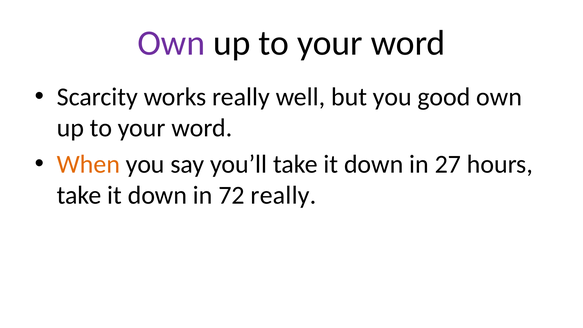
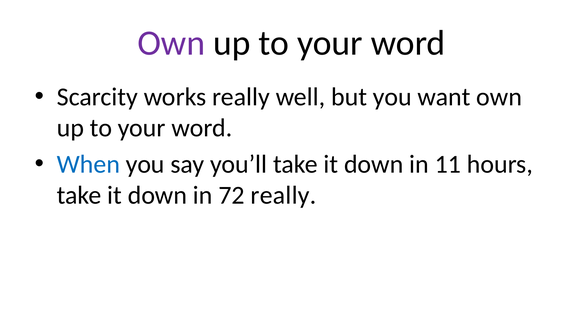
good: good -> want
When colour: orange -> blue
27: 27 -> 11
